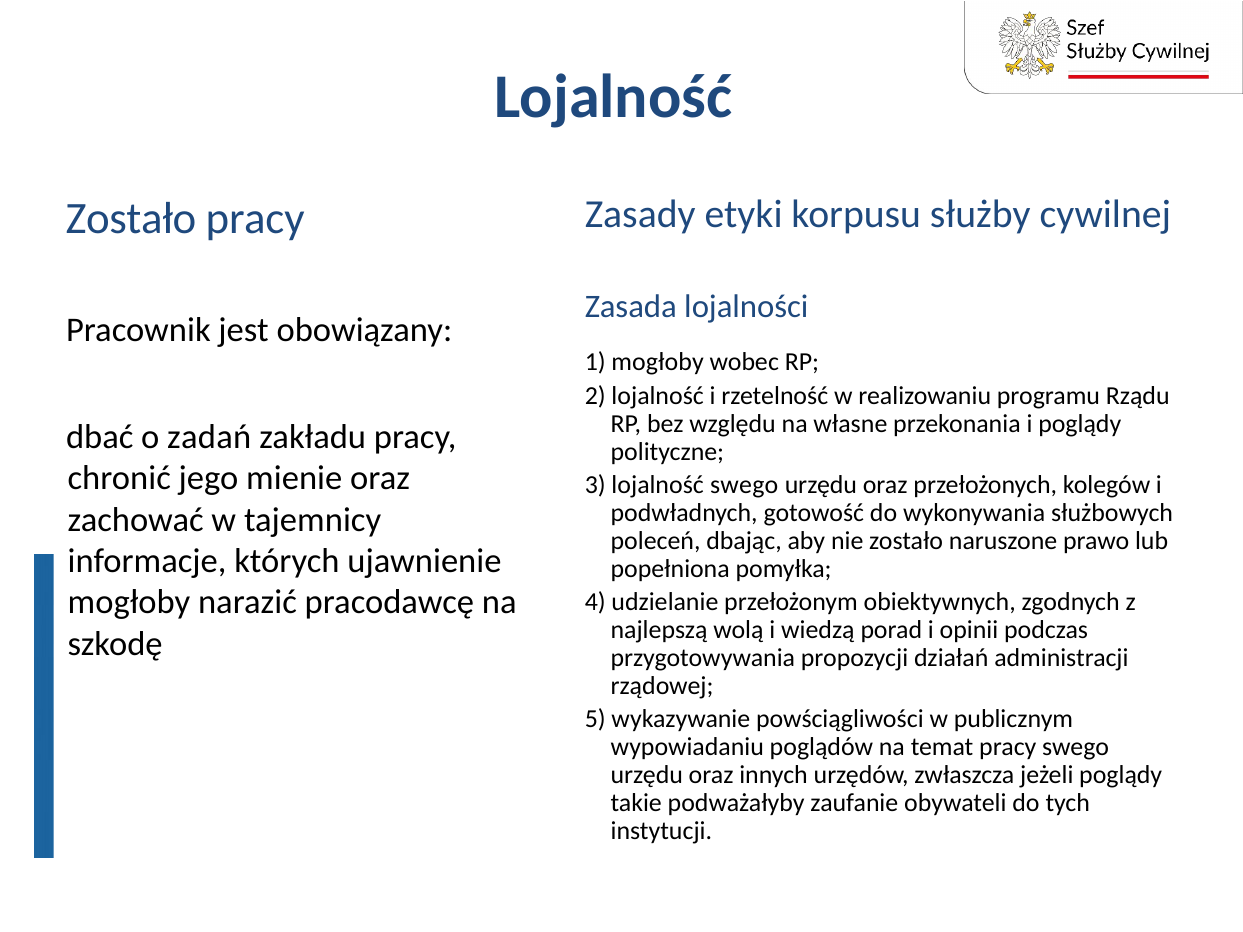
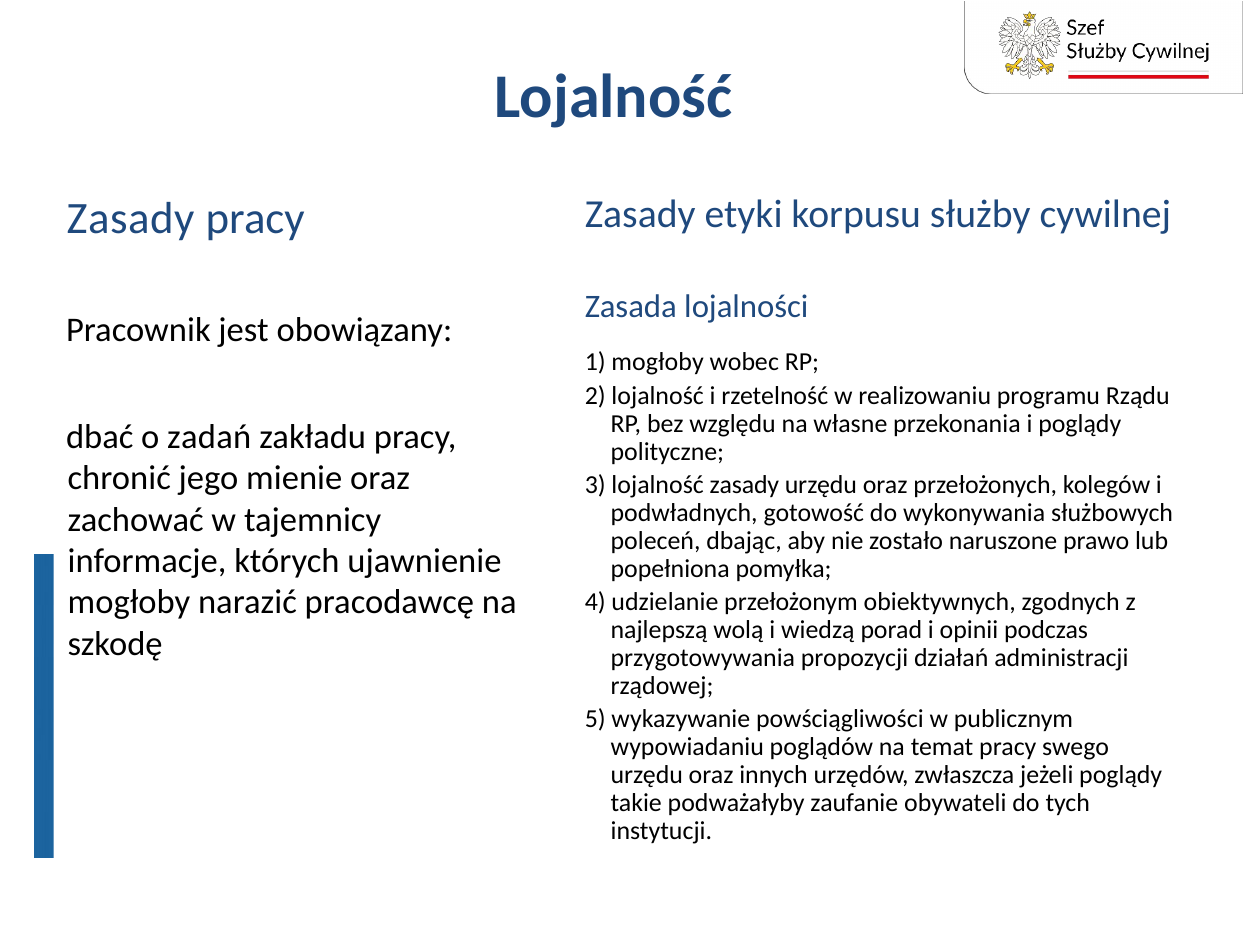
Zostało at (131, 218): Zostało -> Zasady
3 lojalność swego: swego -> zasady
